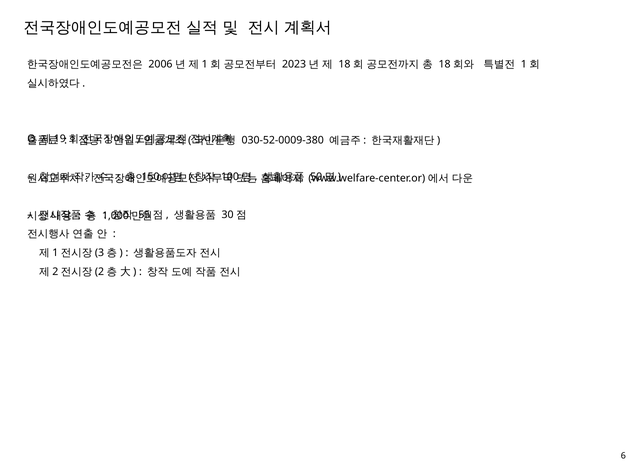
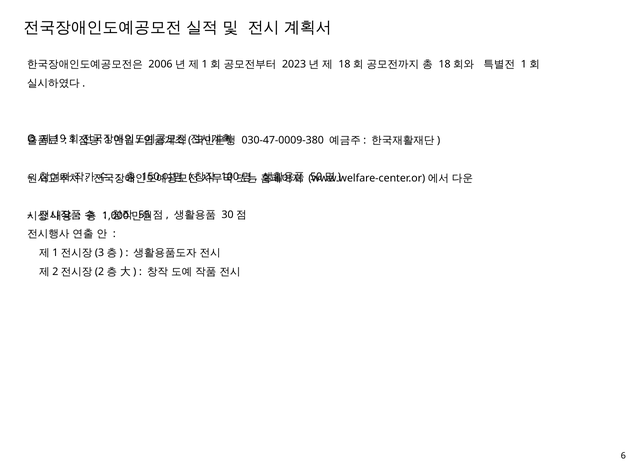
030-52-0009-380: 030-52-0009-380 -> 030-47-0009-380
